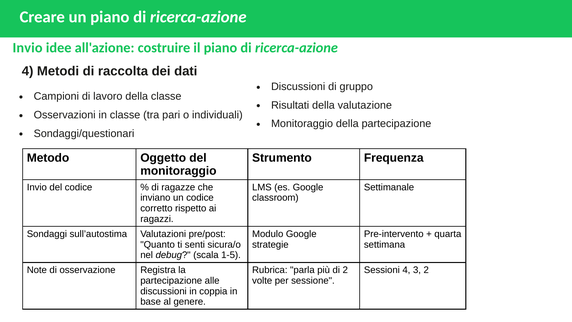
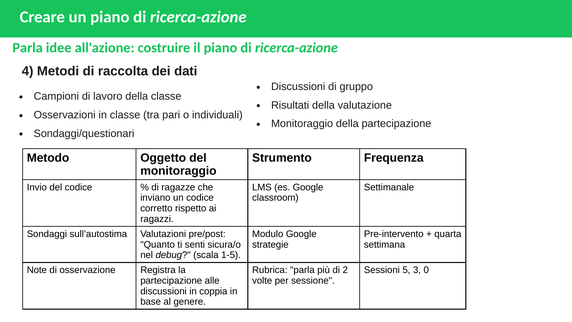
Invio at (28, 48): Invio -> Parla
Sessioni 4: 4 -> 5
3 2: 2 -> 0
